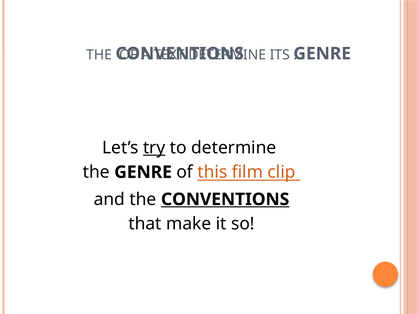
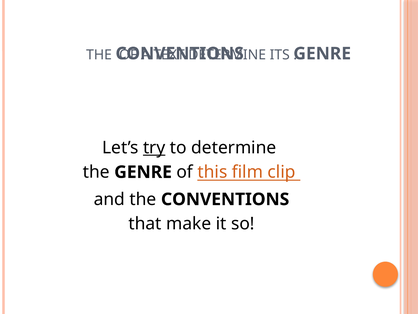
CONVENTIONS at (225, 199) underline: present -> none
